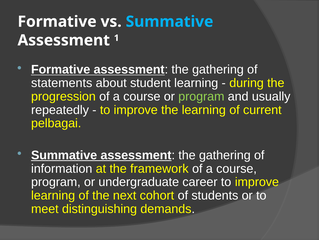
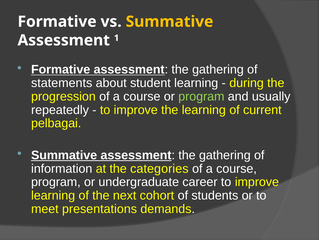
Summative at (170, 22) colour: light blue -> yellow
framework: framework -> categories
distinguishing: distinguishing -> presentations
